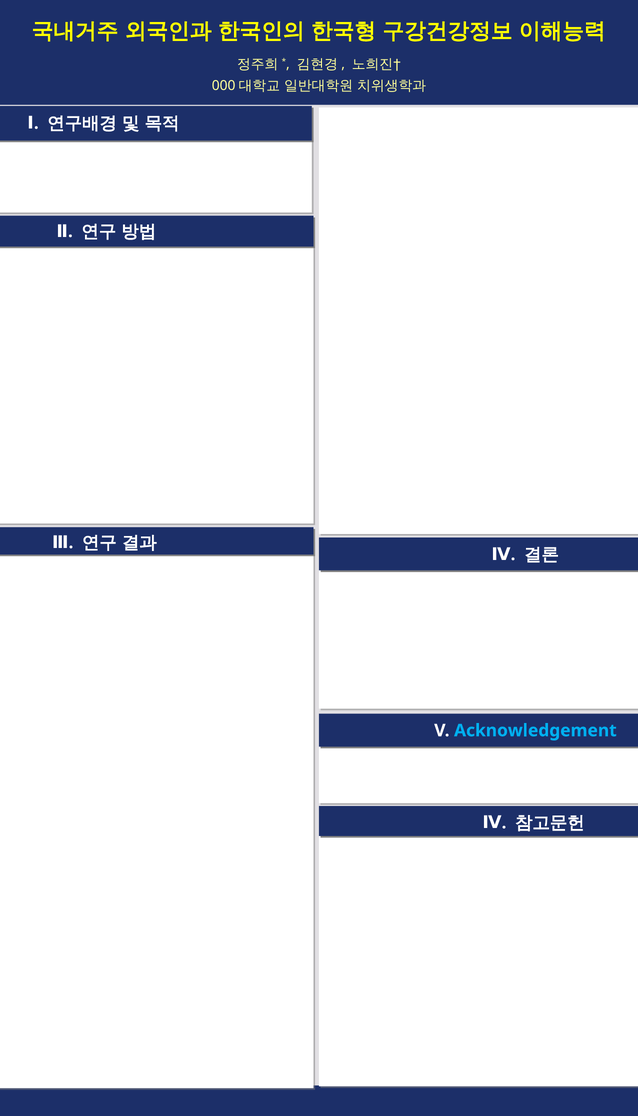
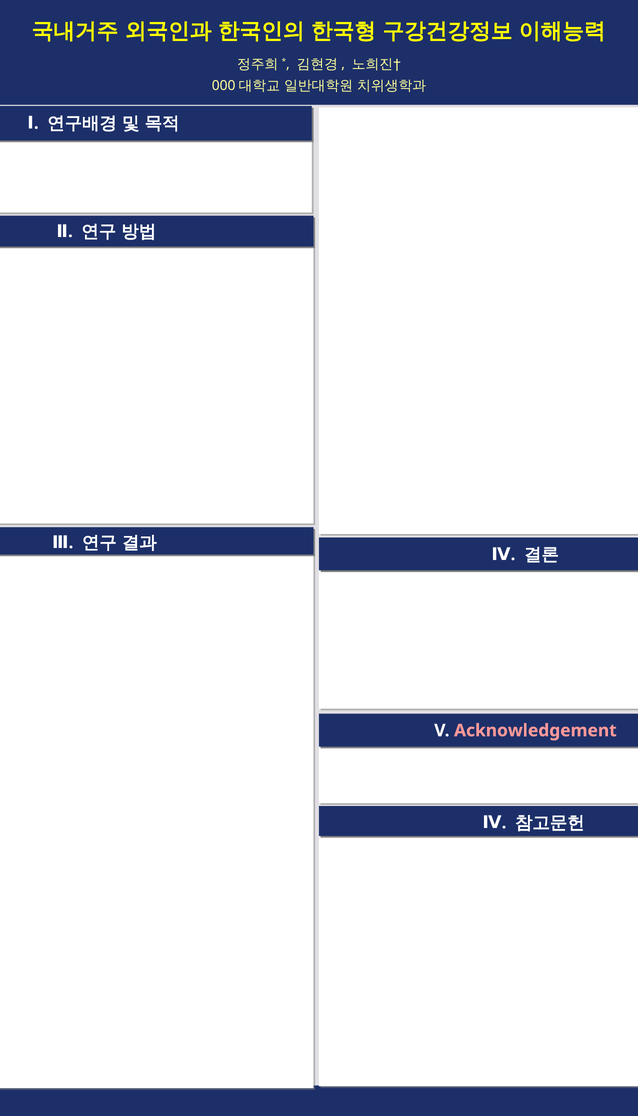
Acknowledgement colour: light blue -> pink
